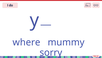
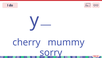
where: where -> cherry
